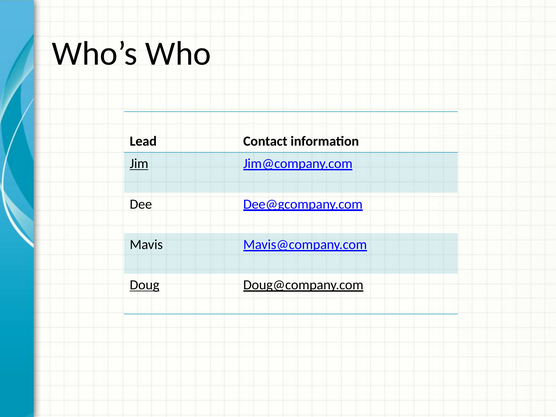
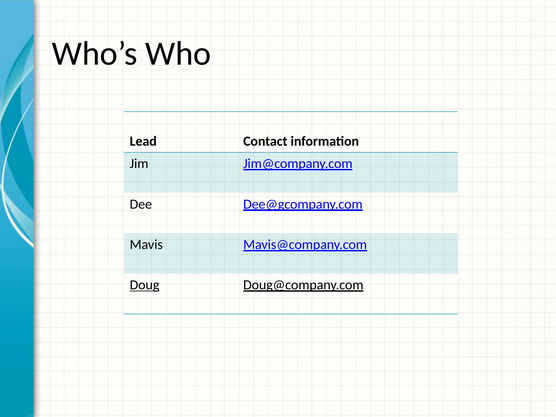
Jim underline: present -> none
